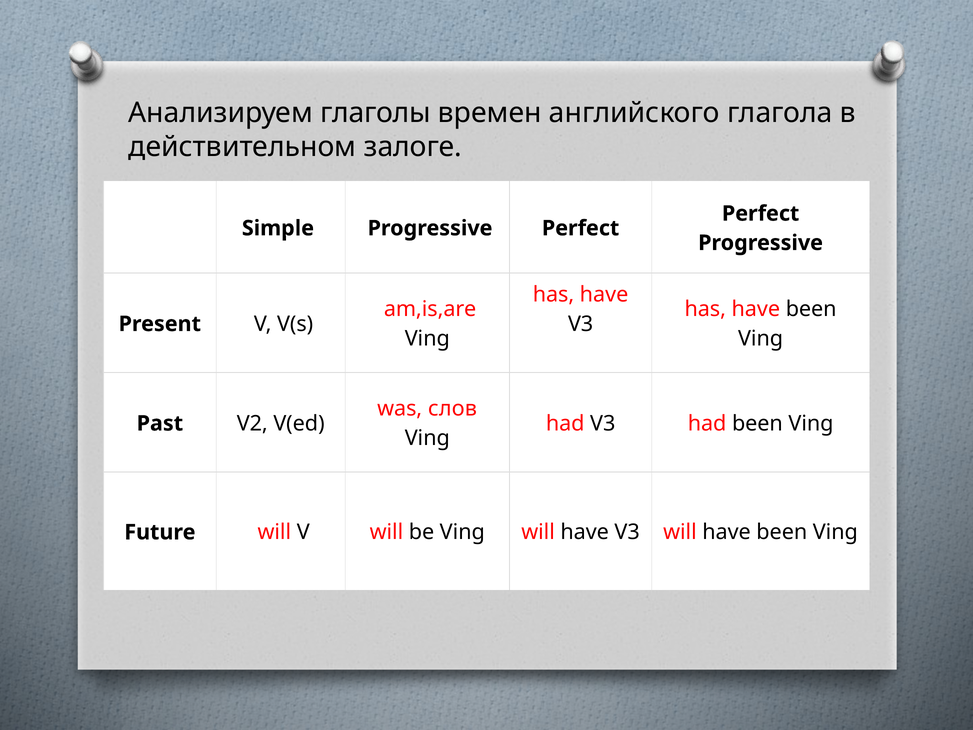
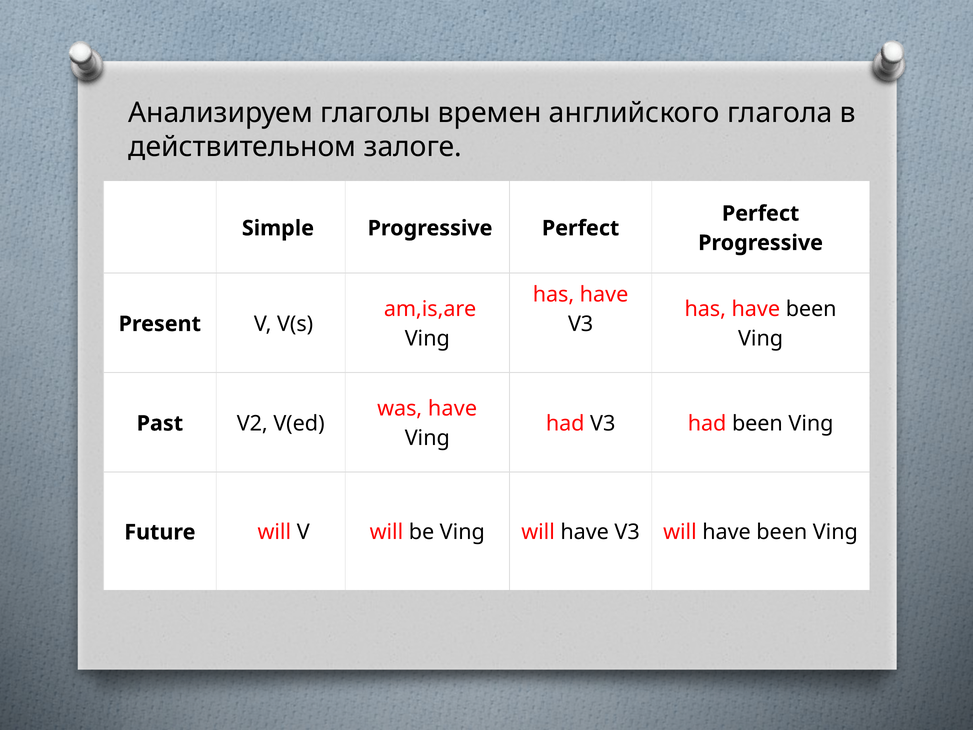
was слов: слов -> have
